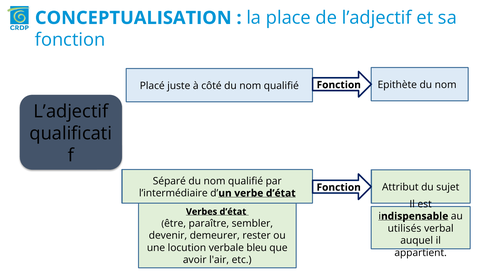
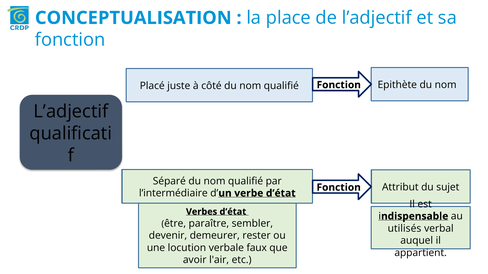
bleu: bleu -> faux
